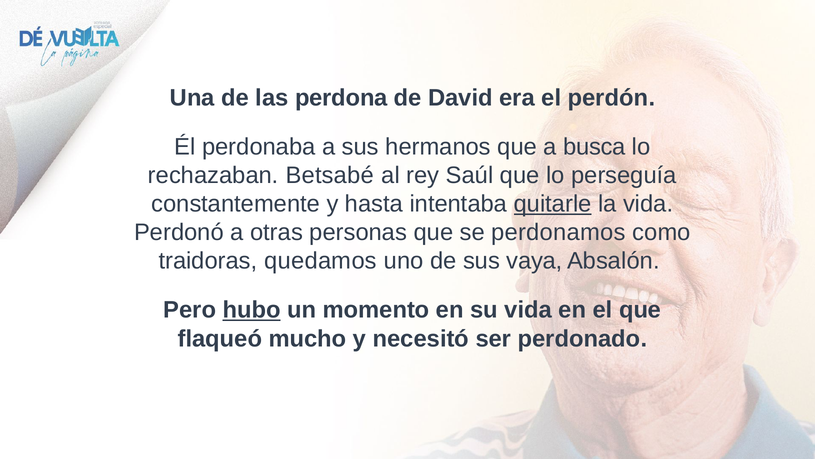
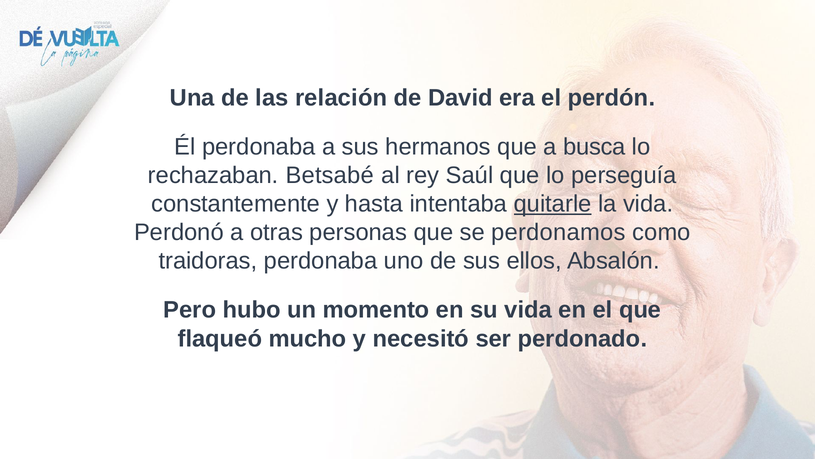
perdona: perdona -> relación
traidoras quedamos: quedamos -> perdonaba
vaya: vaya -> ellos
hubo underline: present -> none
